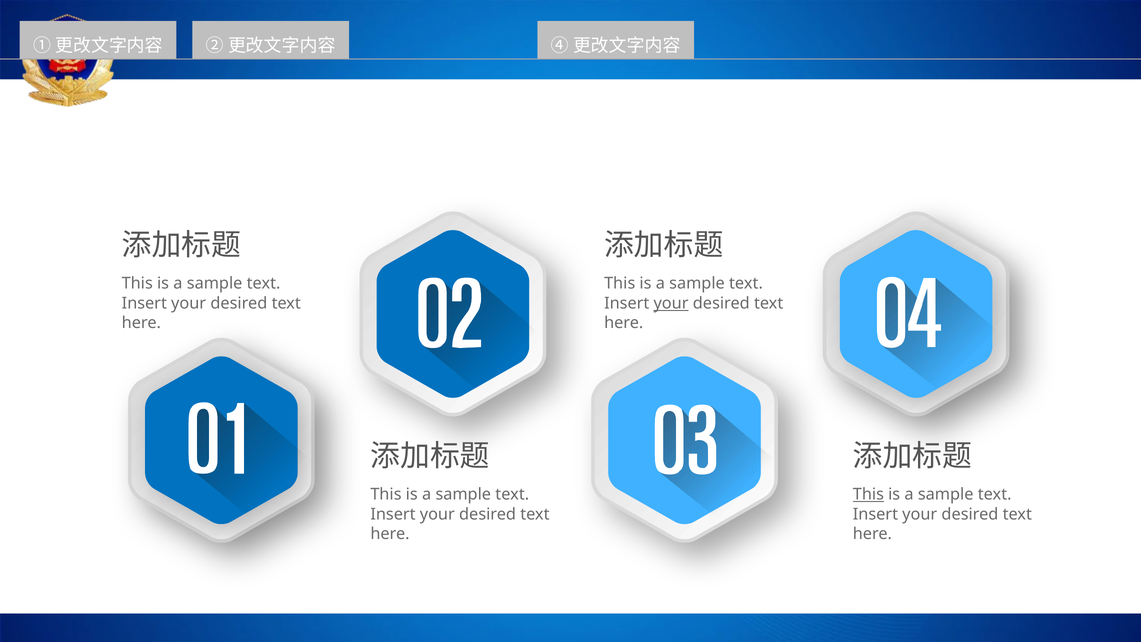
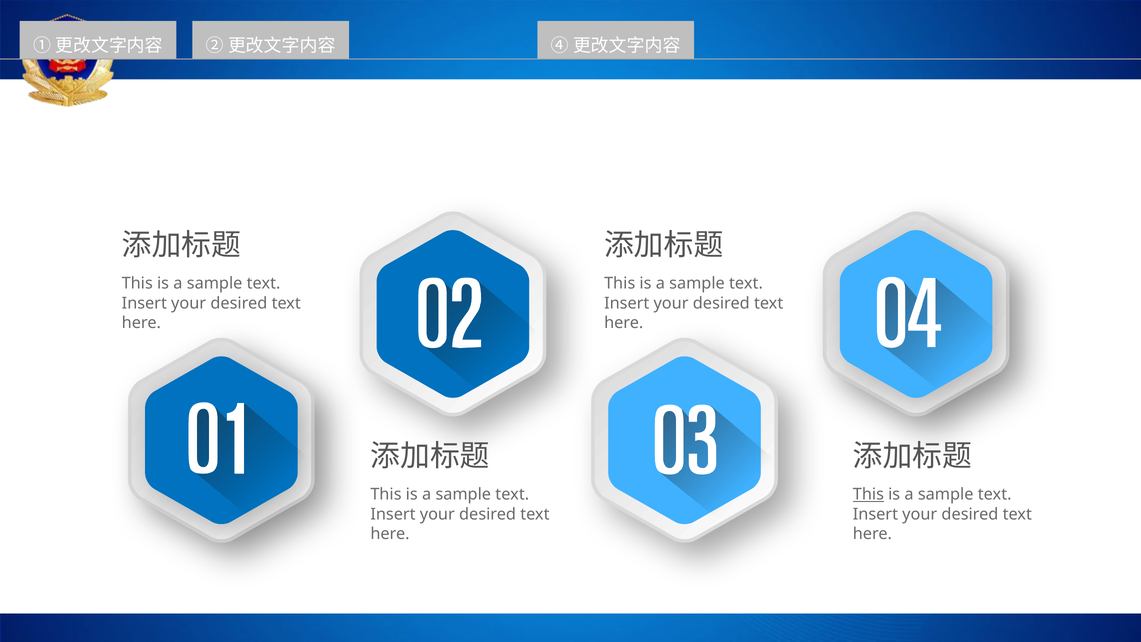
your at (671, 303) underline: present -> none
